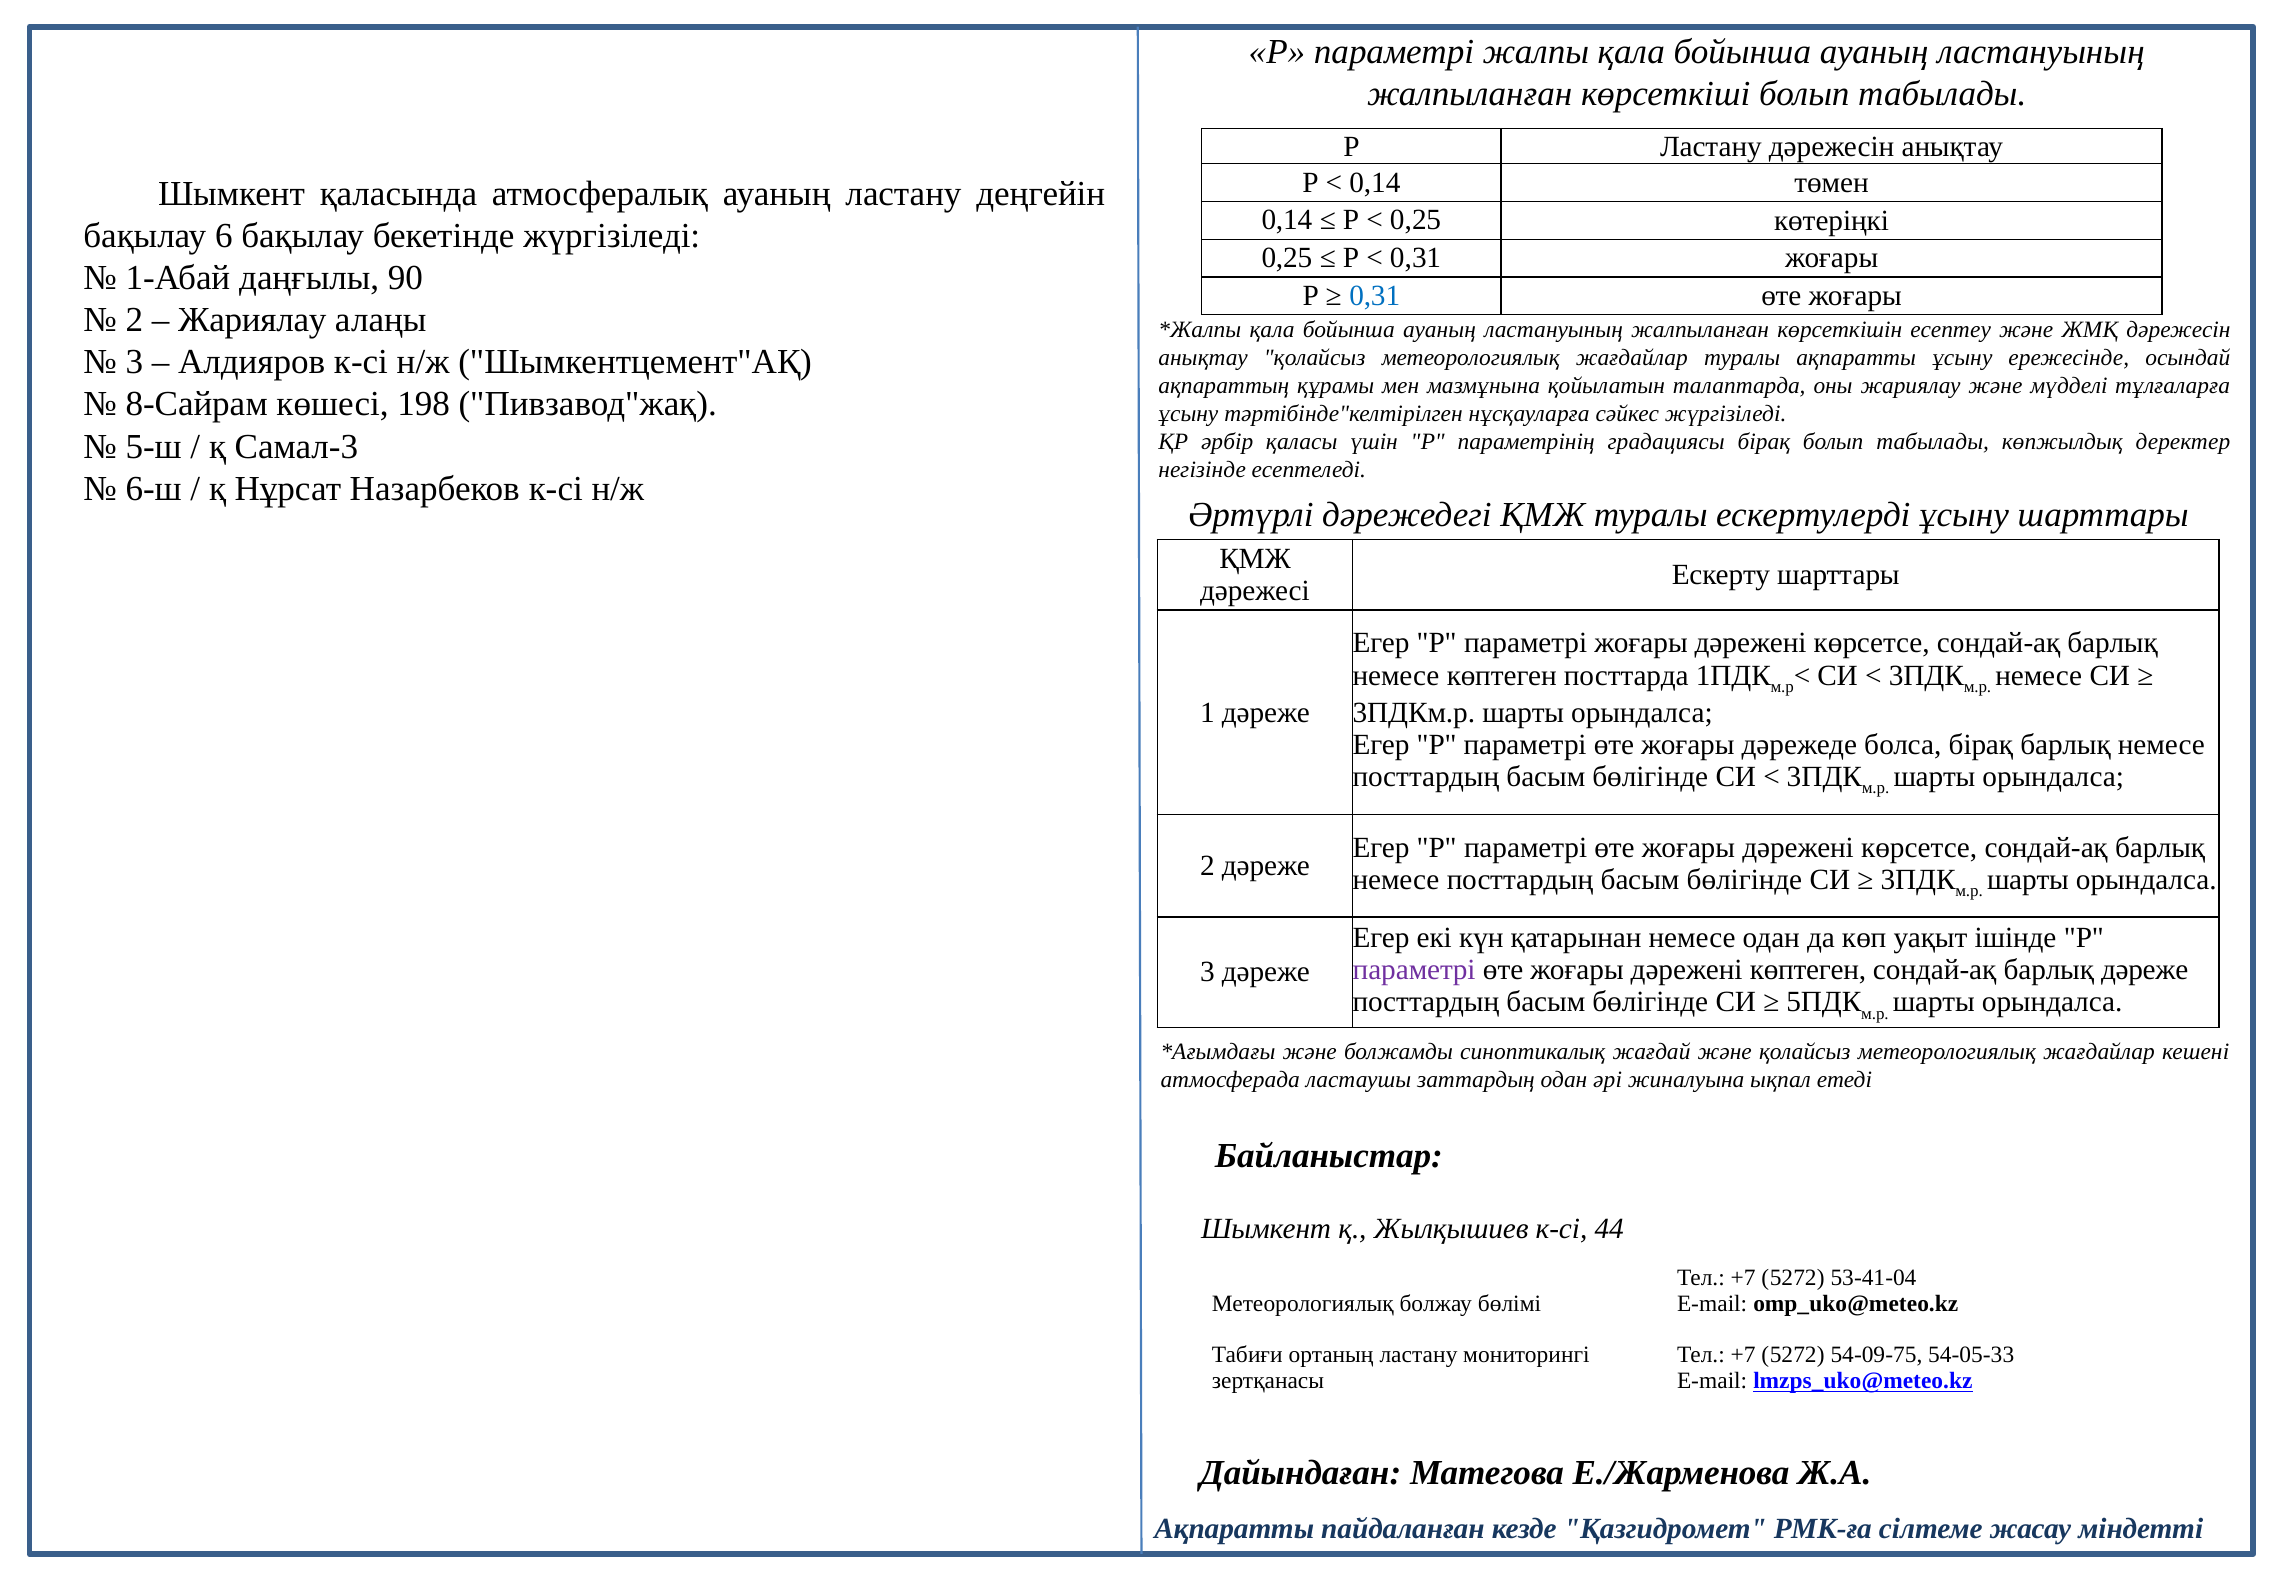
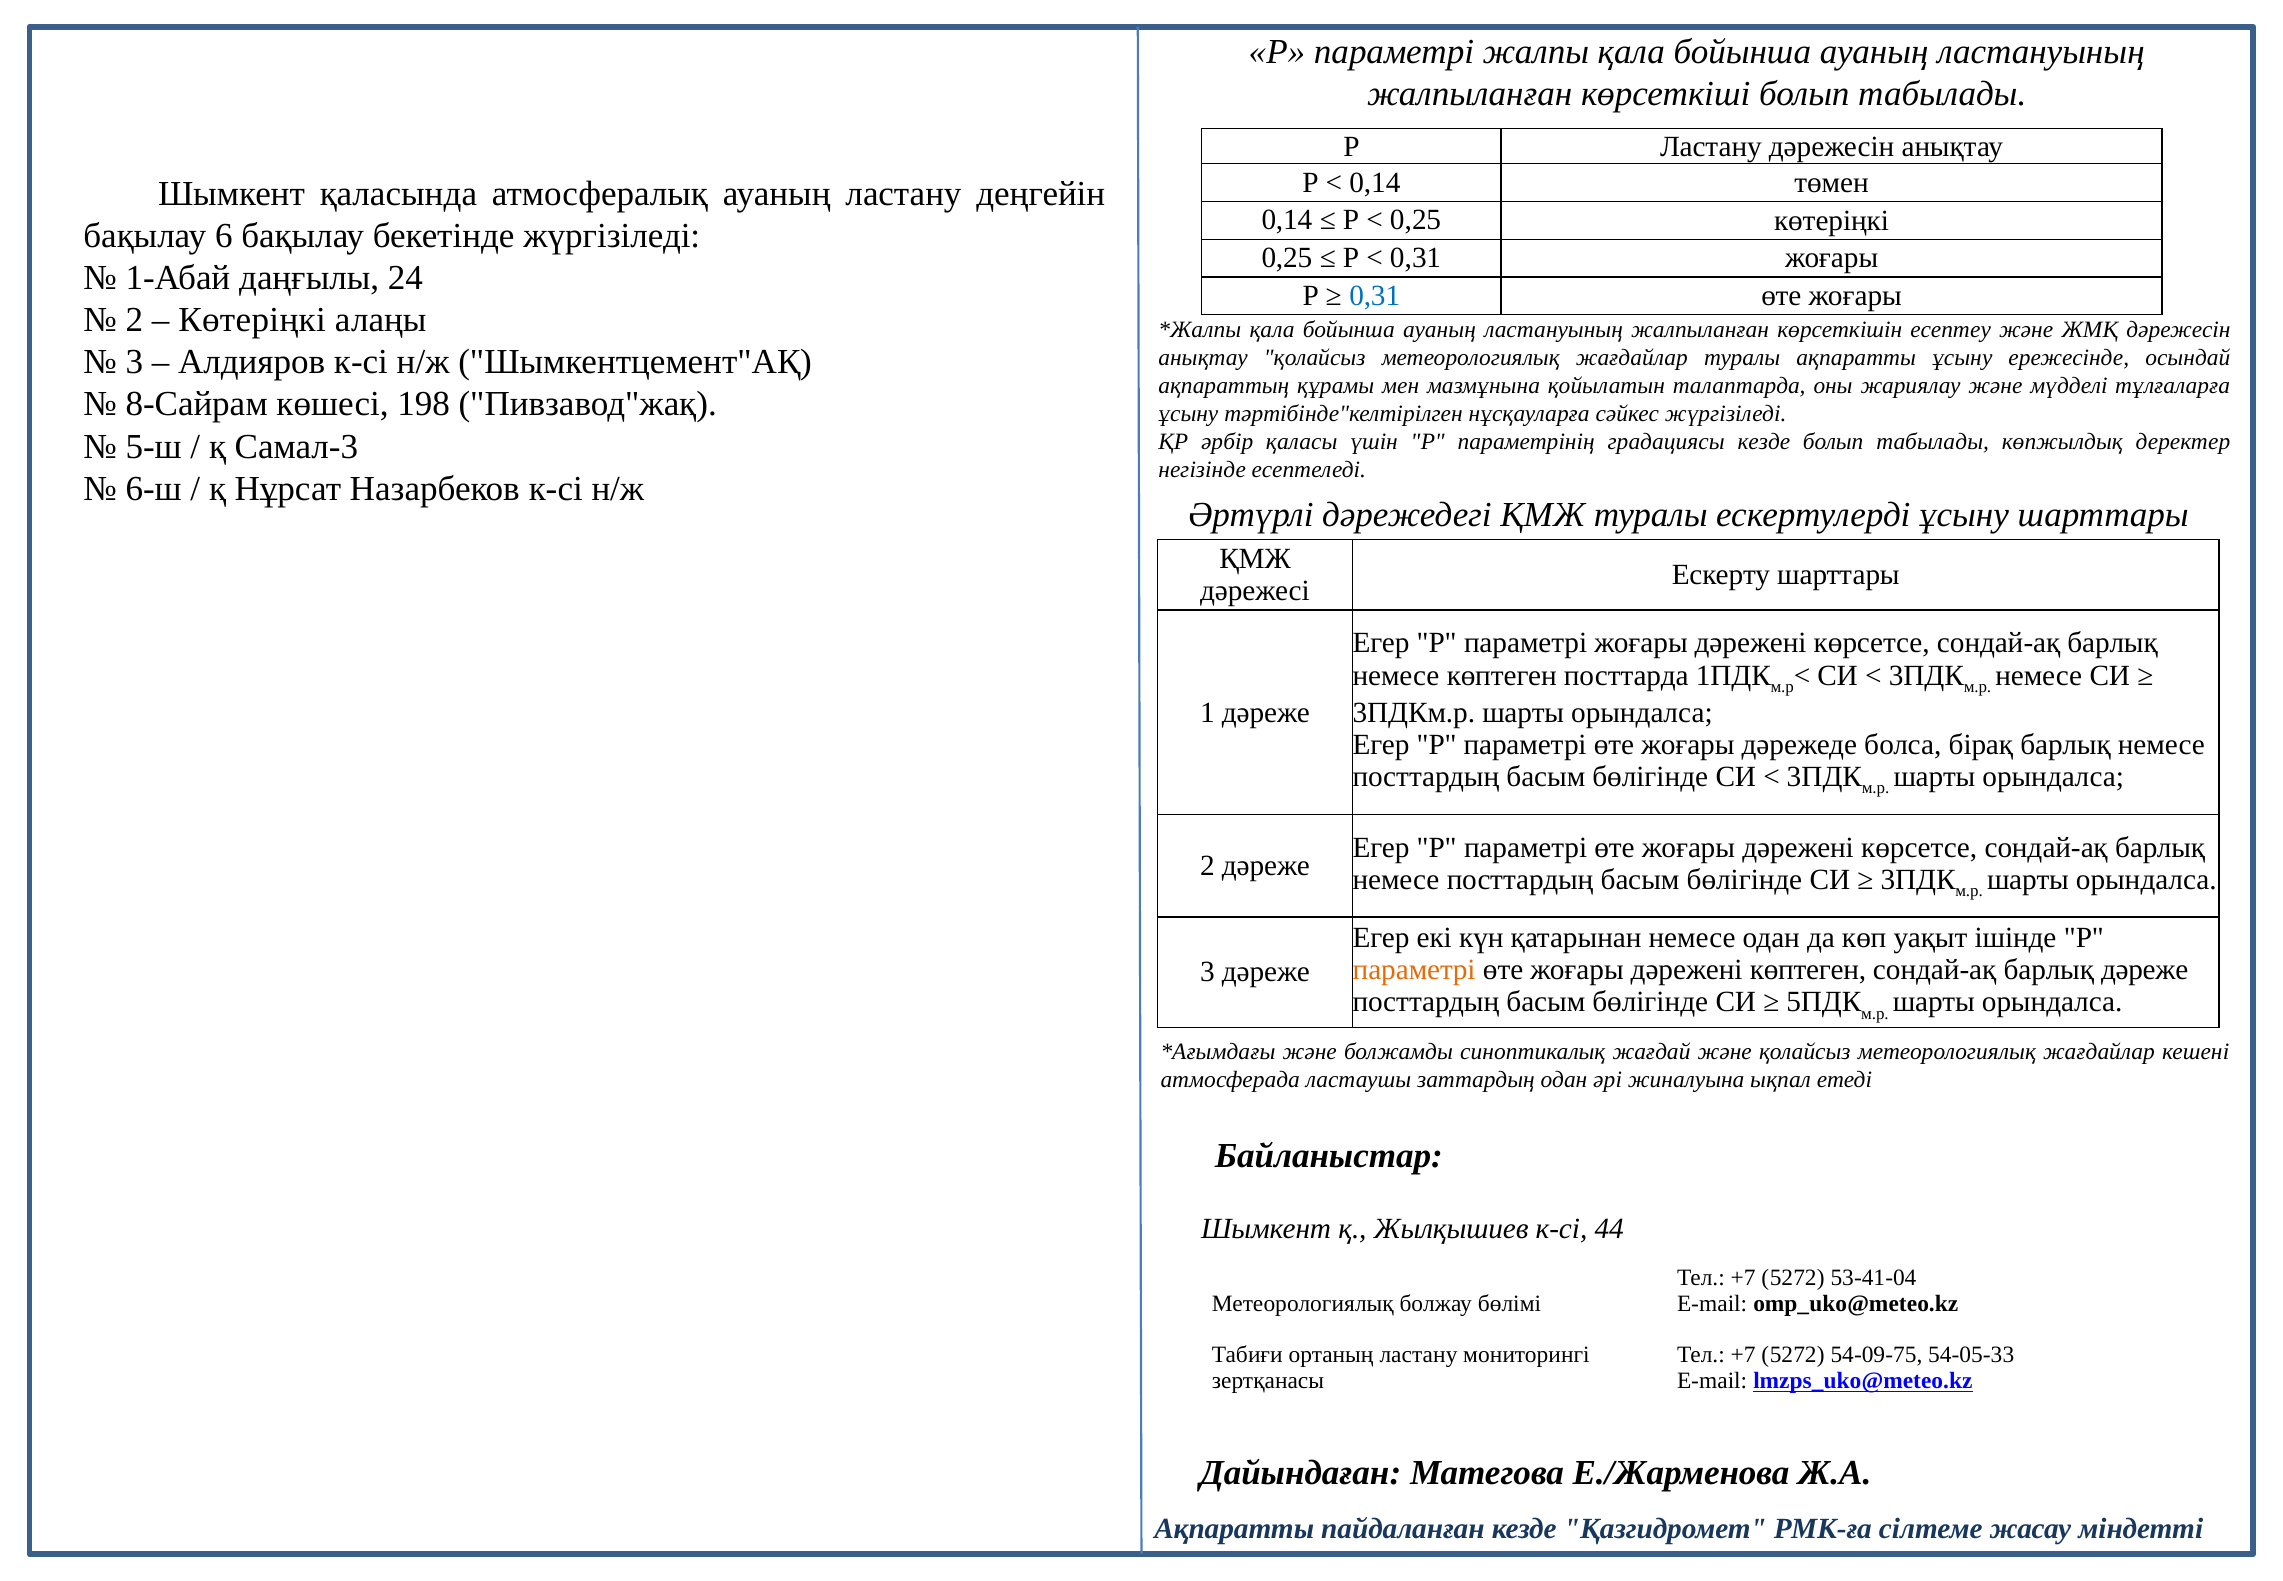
90: 90 -> 24
Жариялау at (252, 320): Жариялау -> Көтеріңкі
градациясы бірақ: бірақ -> кезде
параметрі at (1414, 970) colour: purple -> orange
